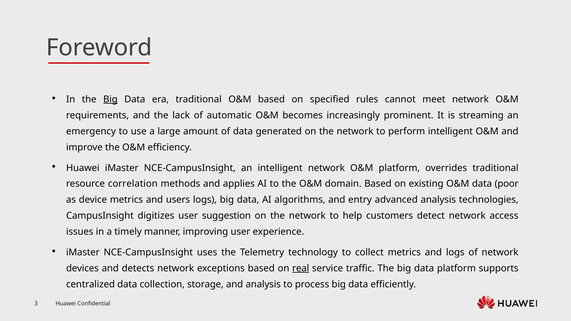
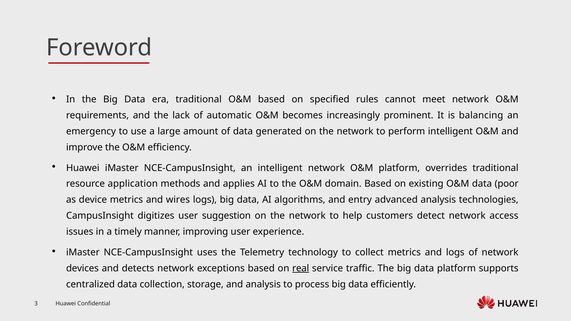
Big at (110, 99) underline: present -> none
streaming: streaming -> balancing
correlation: correlation -> application
users: users -> wires
